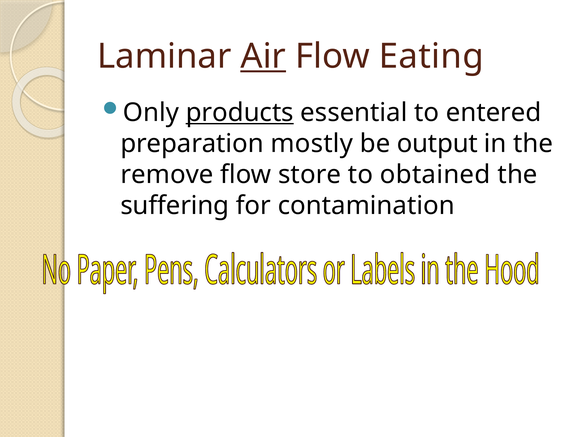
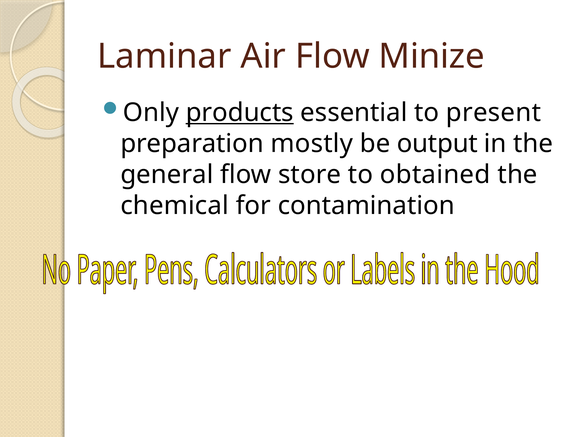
Air underline: present -> none
Eating: Eating -> Minize
entered: entered -> present
remove: remove -> general
suffering: suffering -> chemical
